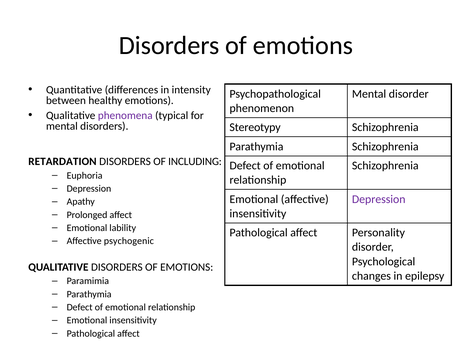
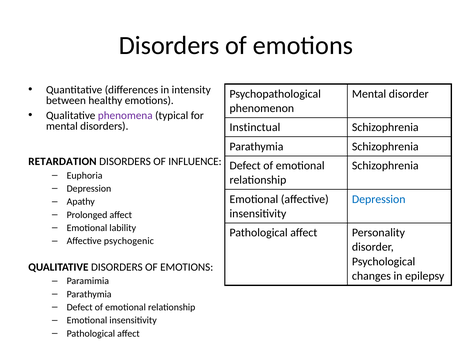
Stereotypy: Stereotypy -> Instinctual
INCLUDING: INCLUDING -> INFLUENCE
Depression at (379, 199) colour: purple -> blue
